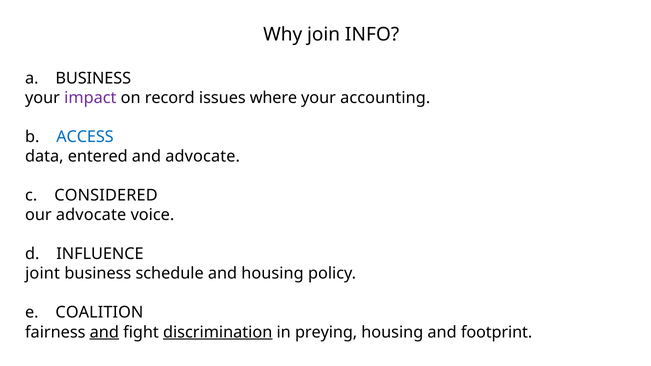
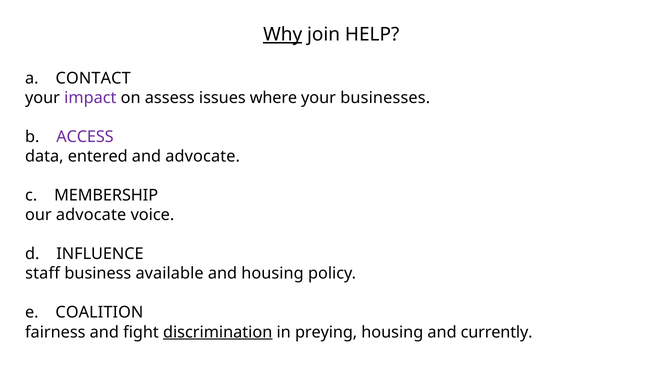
Why underline: none -> present
INFO: INFO -> HELP
a BUSINESS: BUSINESS -> CONTACT
record: record -> assess
accounting: accounting -> businesses
ACCESS colour: blue -> purple
CONSIDERED: CONSIDERED -> MEMBERSHIP
joint: joint -> staff
schedule: schedule -> available
and at (104, 332) underline: present -> none
footprint: footprint -> currently
